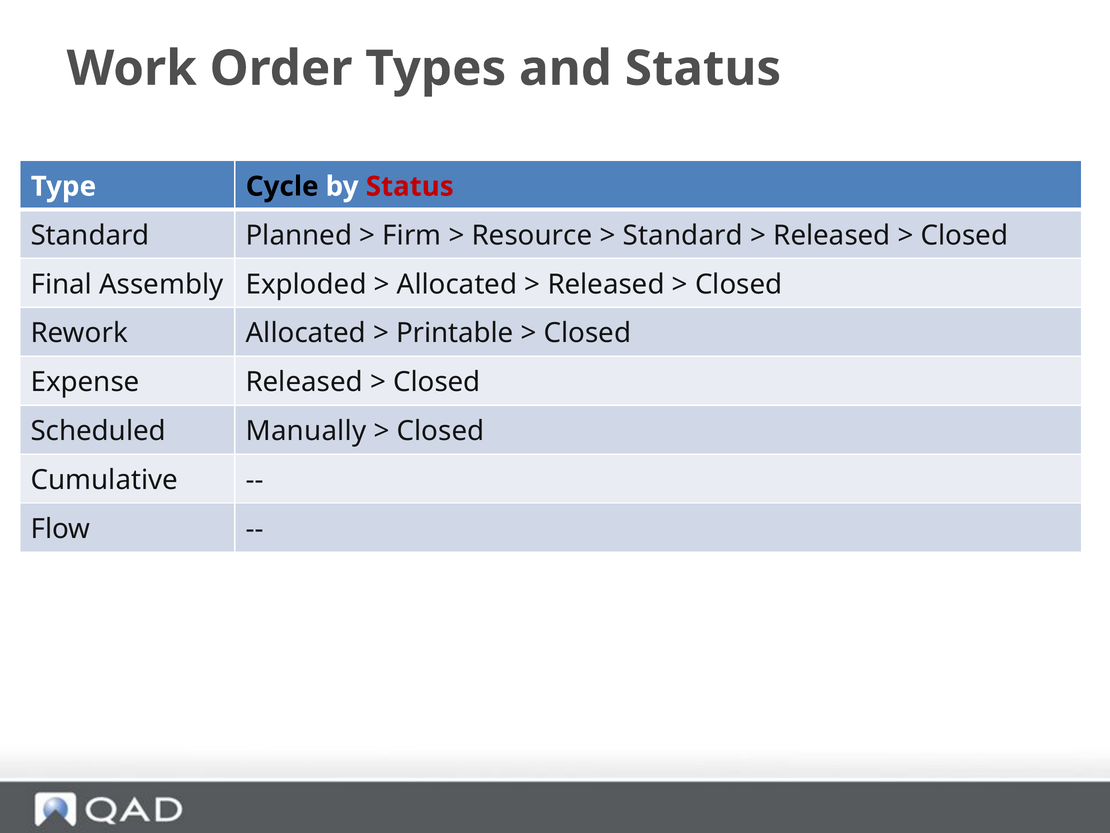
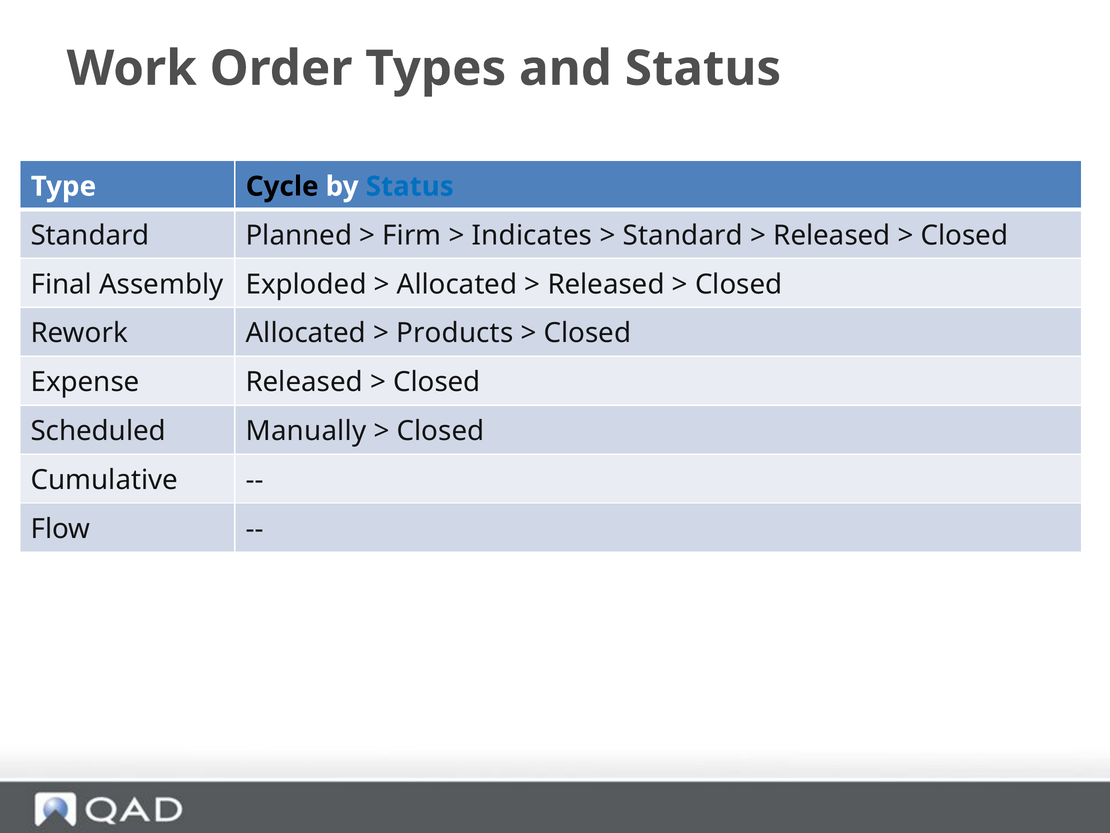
Status at (410, 186) colour: red -> blue
Resource: Resource -> Indicates
Printable: Printable -> Products
